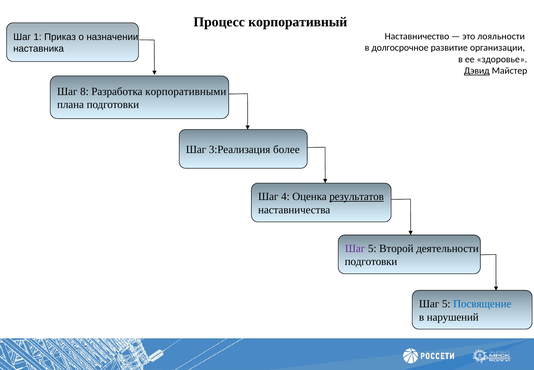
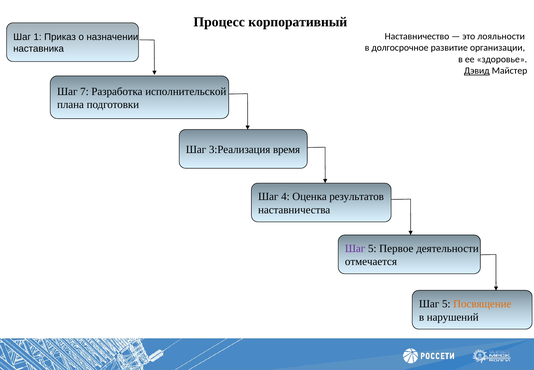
8: 8 -> 7
корпоративными: корпоративными -> исполнительской
более: более -> время
результатов underline: present -> none
Второй: Второй -> Первое
подготовки at (371, 261): подготовки -> отмечается
Посвящение colour: blue -> orange
